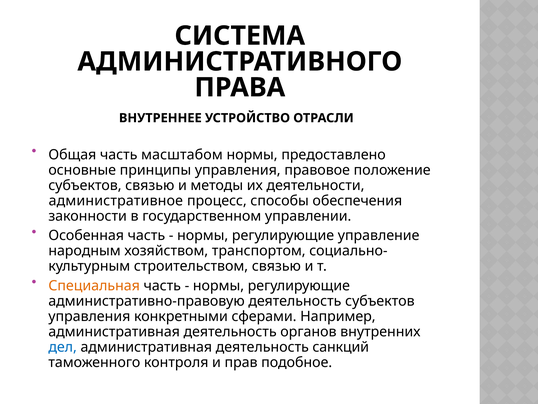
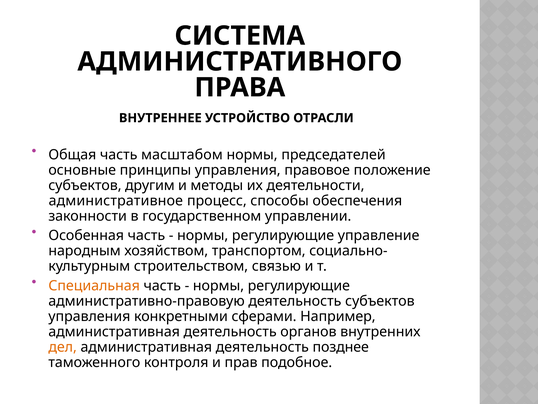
предоставлено: предоставлено -> председателей
субъектов связью: связью -> другим
дел colour: blue -> orange
санкций: санкций -> позднее
